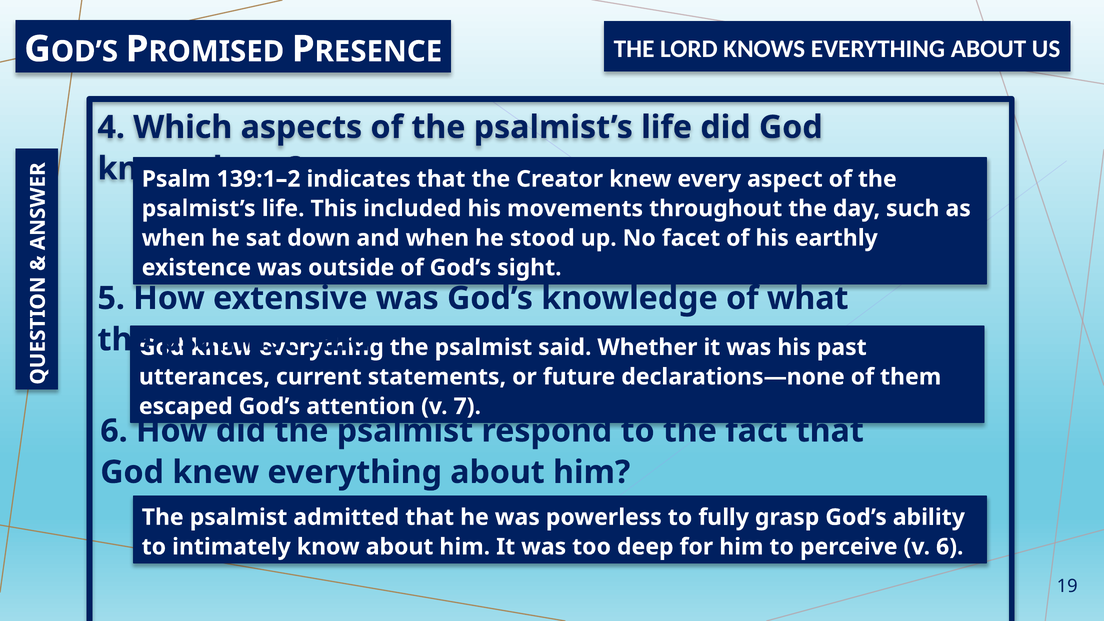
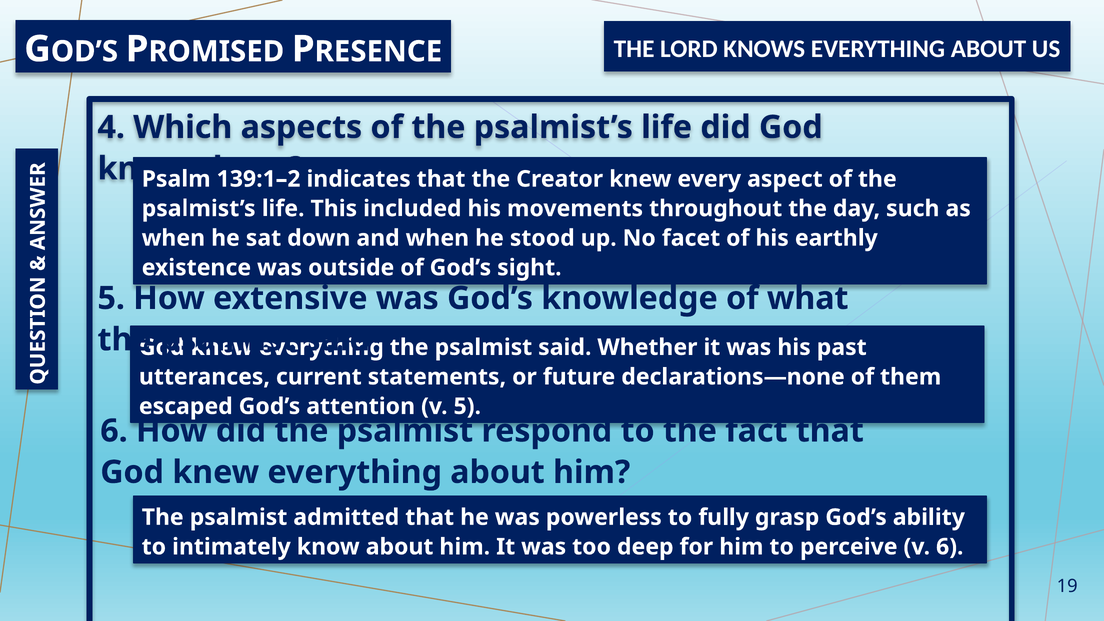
v 7: 7 -> 5
